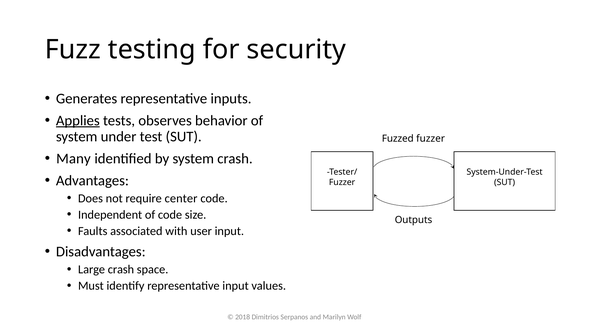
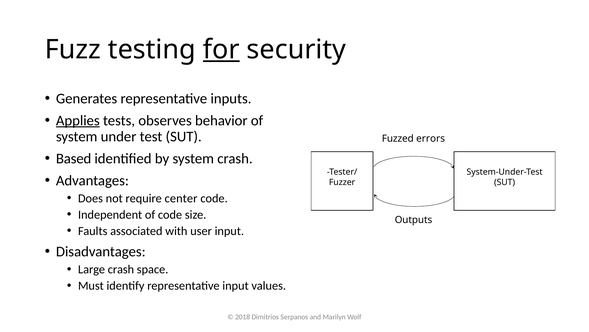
for underline: none -> present
Fuzzed fuzzer: fuzzer -> errors
Many: Many -> Based
